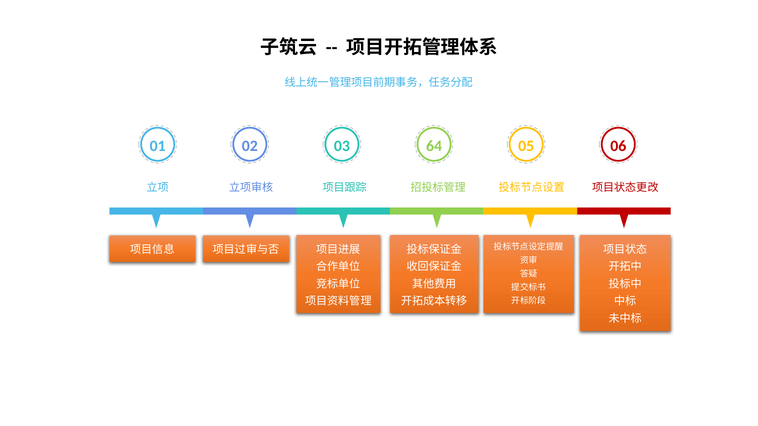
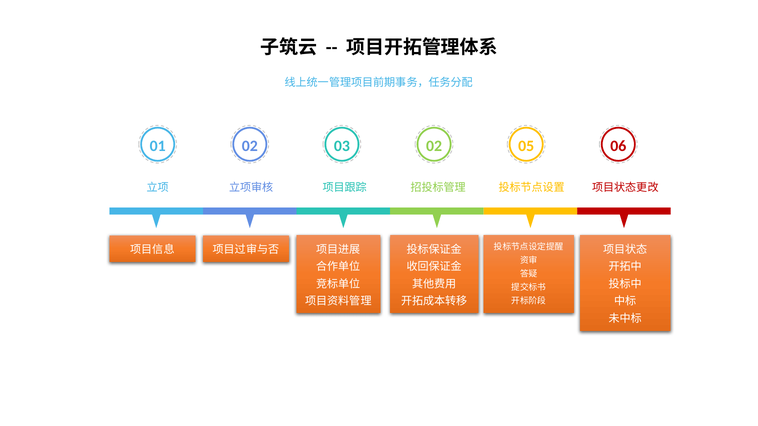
03 64: 64 -> 02
